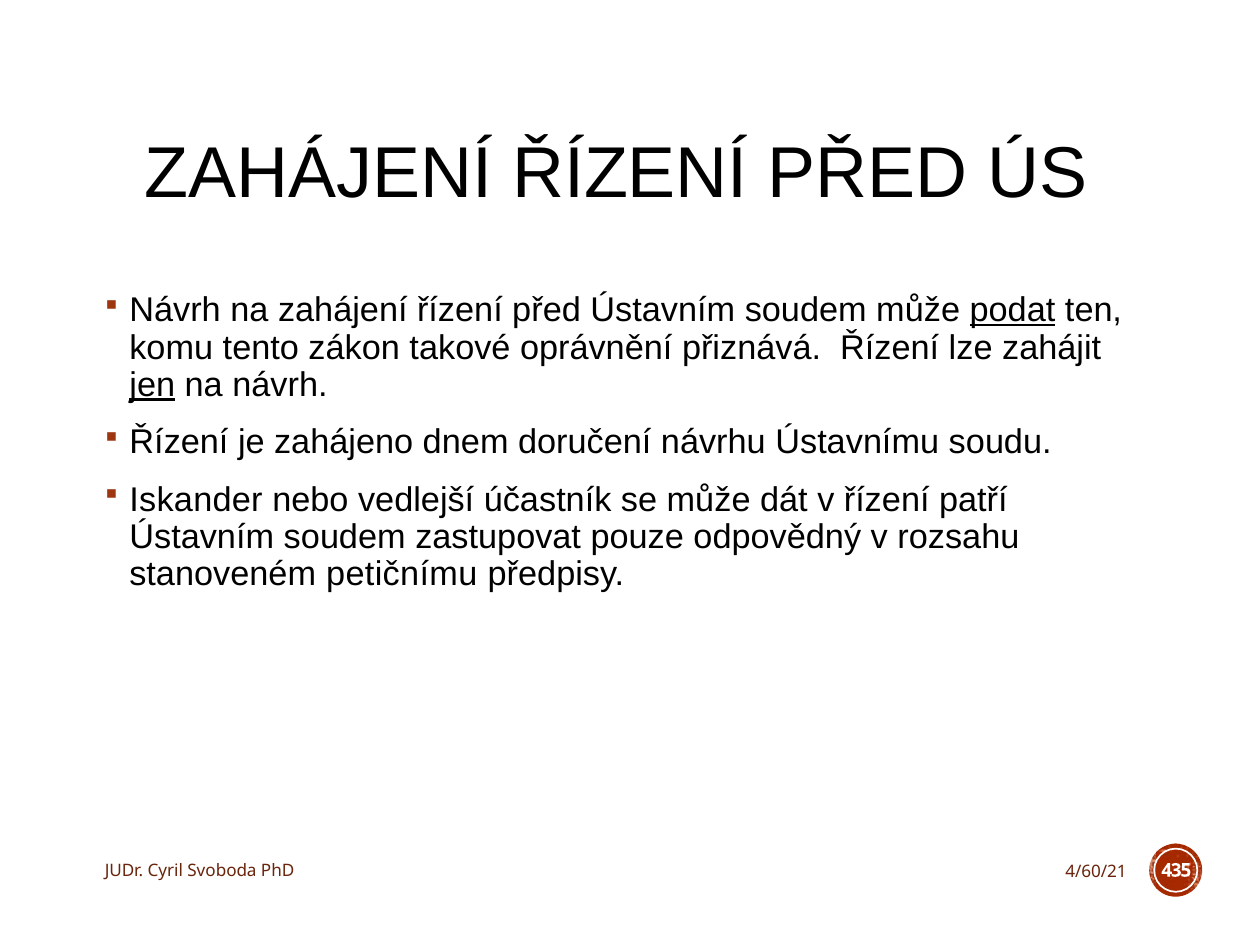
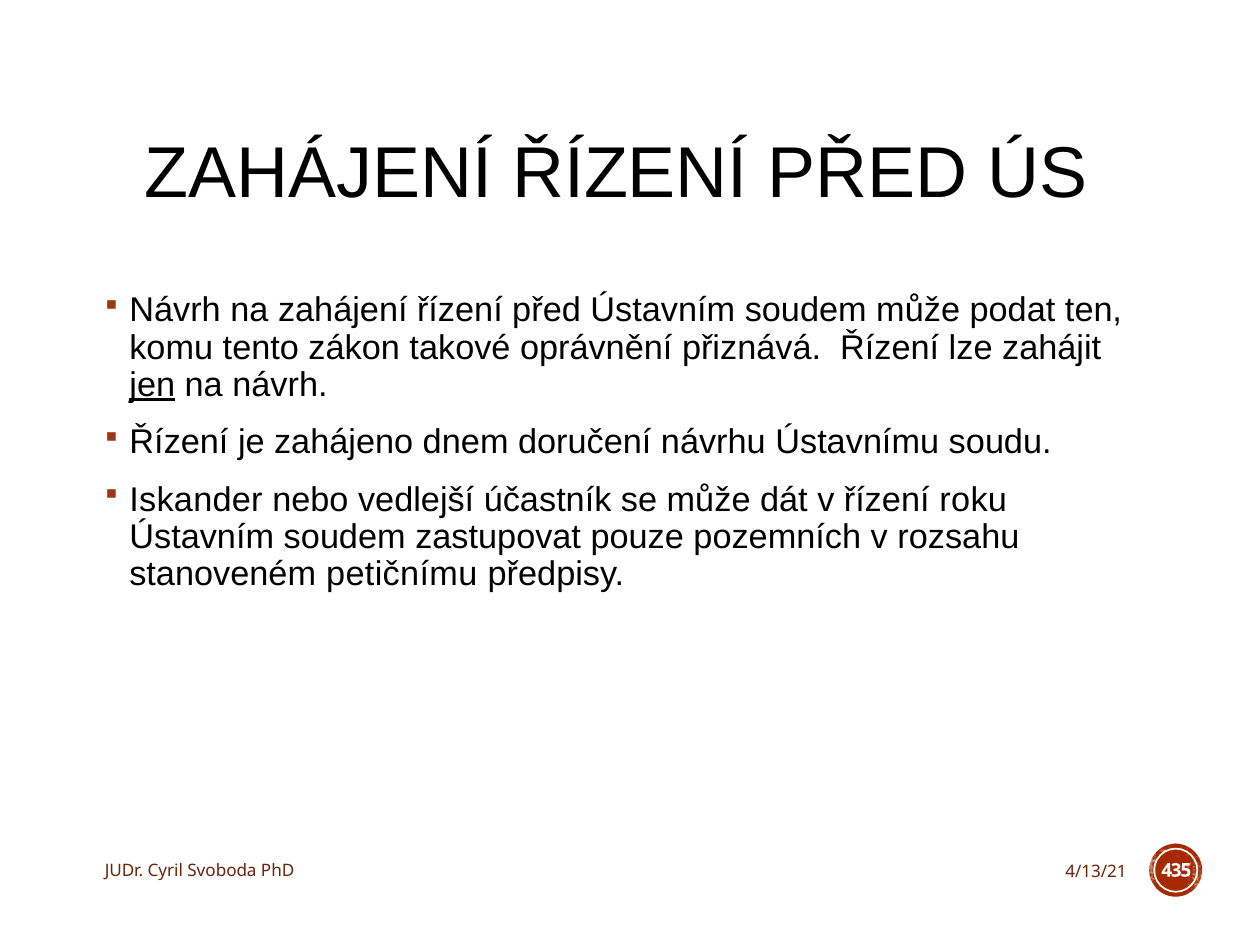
podat underline: present -> none
patří: patří -> roku
odpovědný: odpovědný -> pozemních
4/60/21: 4/60/21 -> 4/13/21
